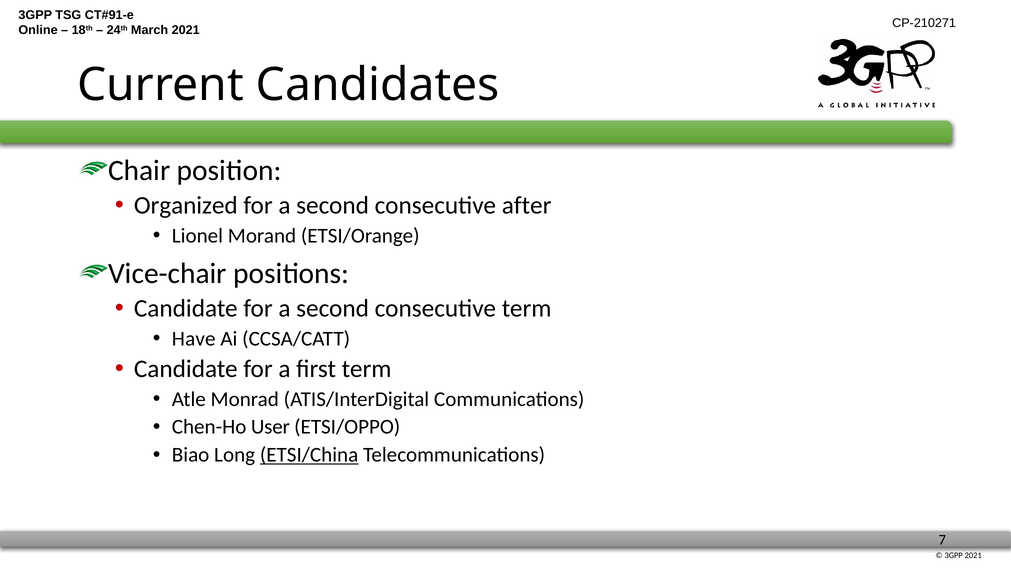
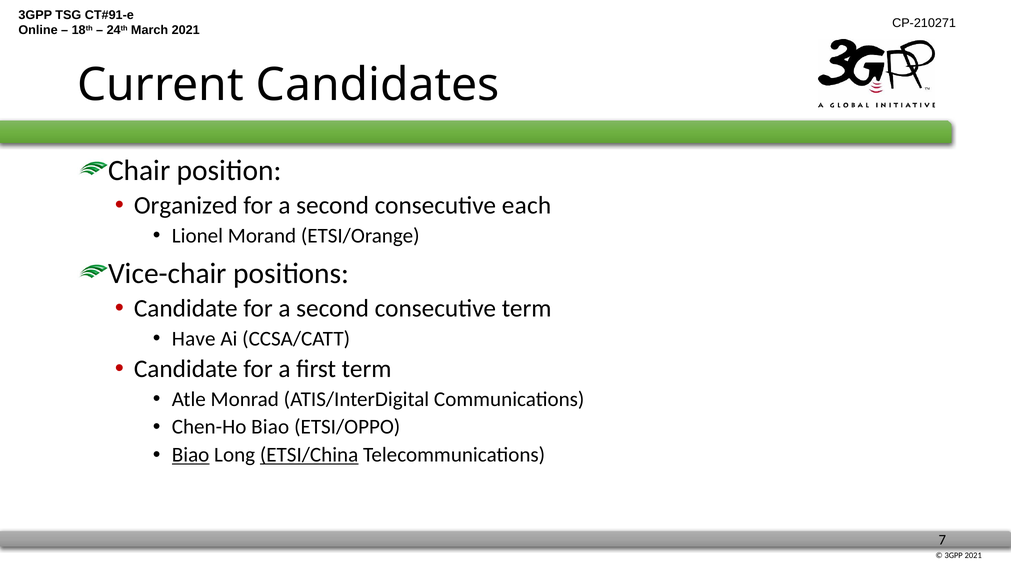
after: after -> each
Chen-Ho User: User -> Biao
Biao at (191, 456) underline: none -> present
